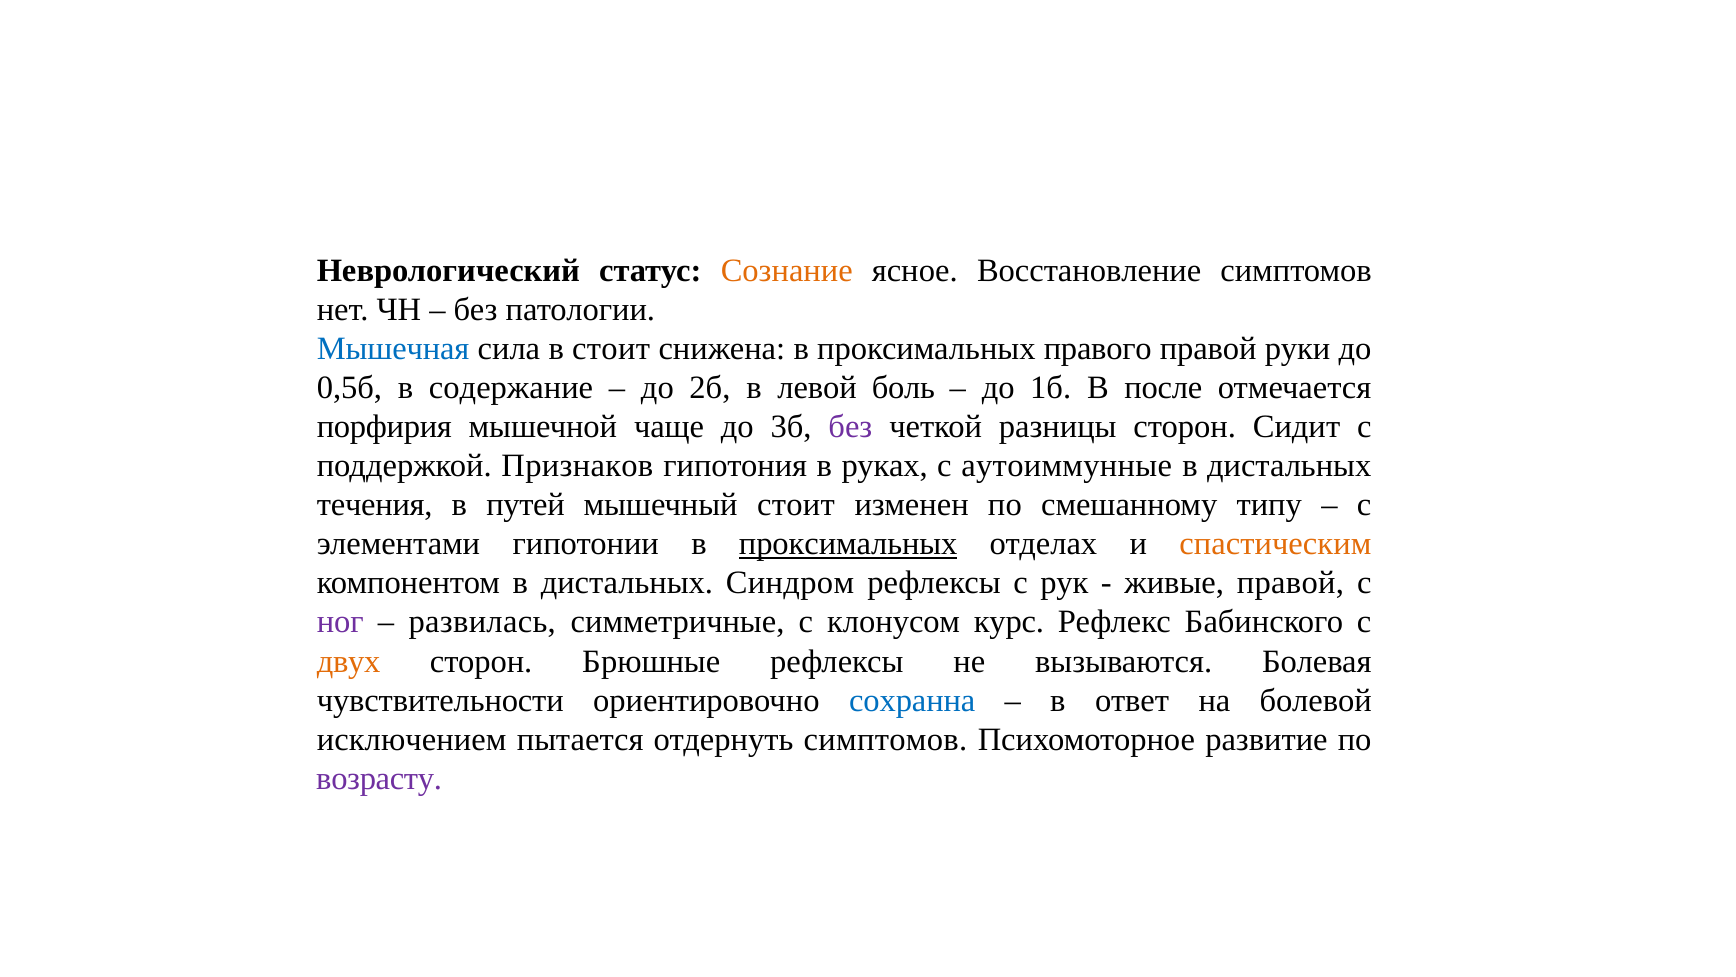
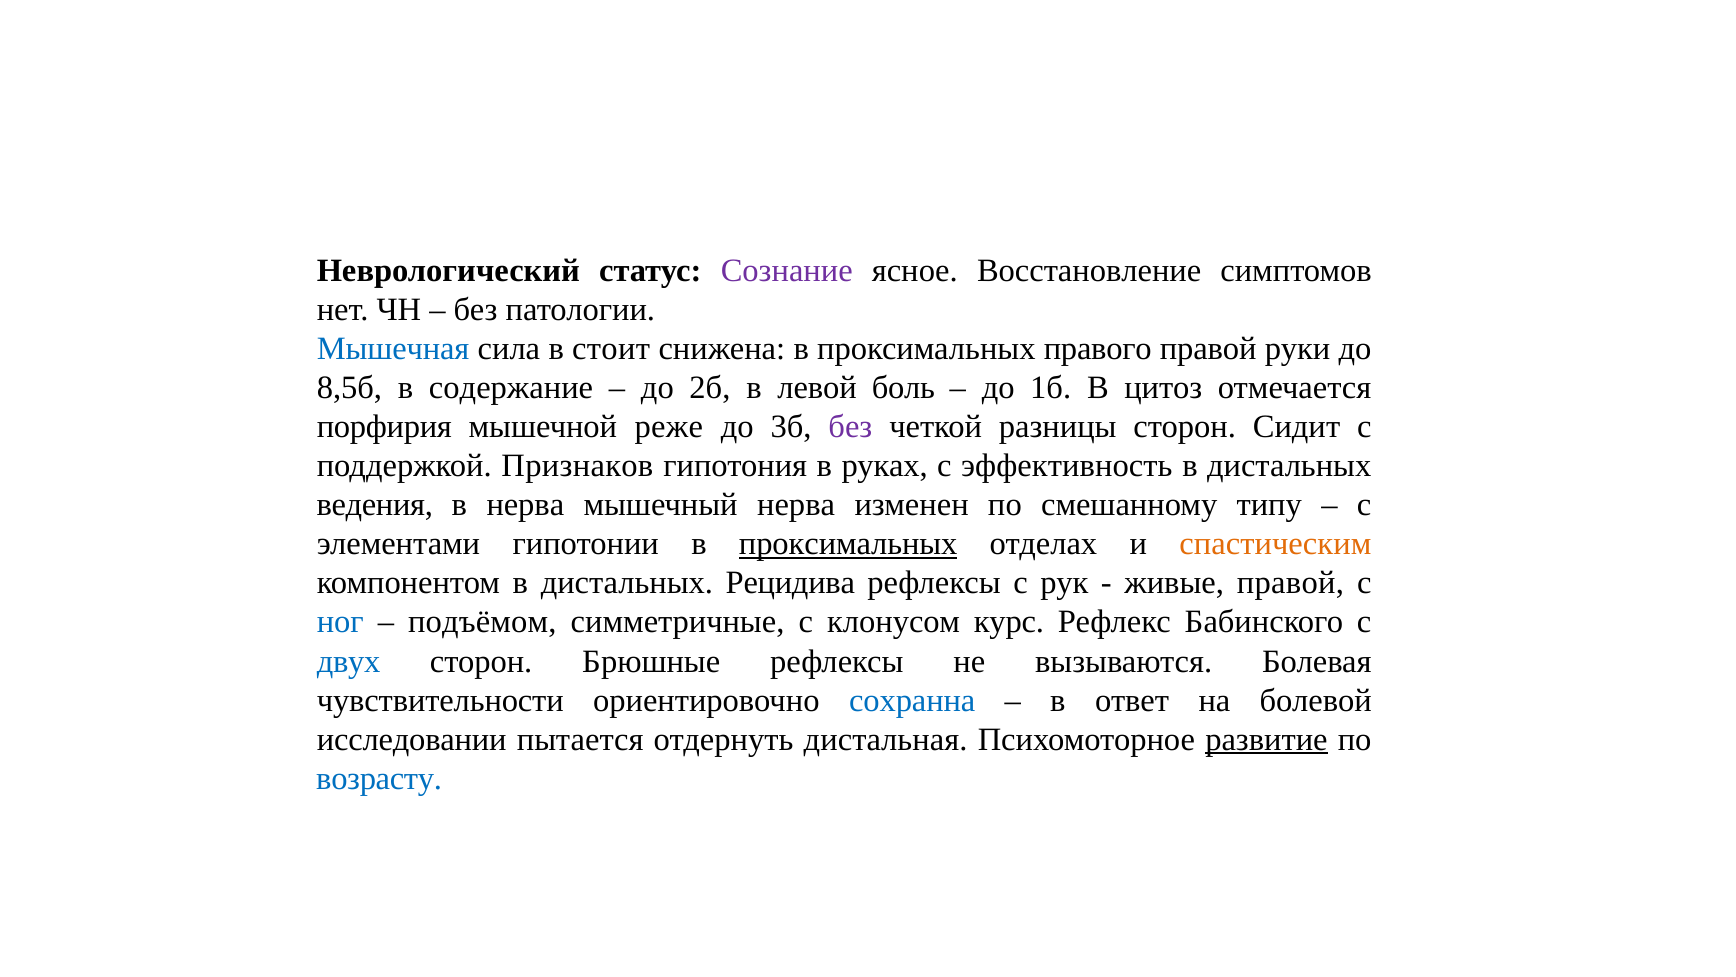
Сознание colour: orange -> purple
0,5б: 0,5б -> 8,5б
после: после -> цитоз
чаще: чаще -> реже
аутоиммунные: аутоиммунные -> эффективность
течения: течения -> ведения
в путей: путей -> нерва
мышечный стоит: стоит -> нерва
Синдром: Синдром -> Рецидива
ног colour: purple -> blue
развилась: развилась -> подъёмом
двух colour: orange -> blue
исключением: исключением -> исследовании
отдернуть симптомов: симптомов -> дистальная
развитие underline: none -> present
возрасту colour: purple -> blue
